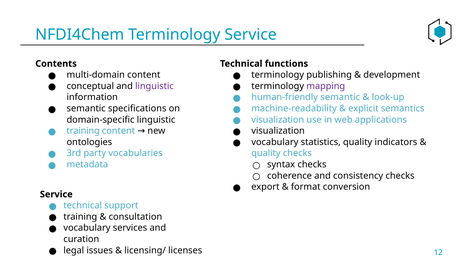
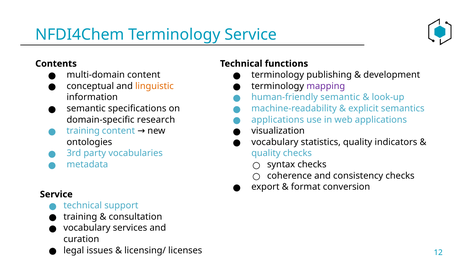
linguistic at (155, 86) colour: purple -> orange
visualization at (278, 120): visualization -> applications
domain-specific linguistic: linguistic -> research
